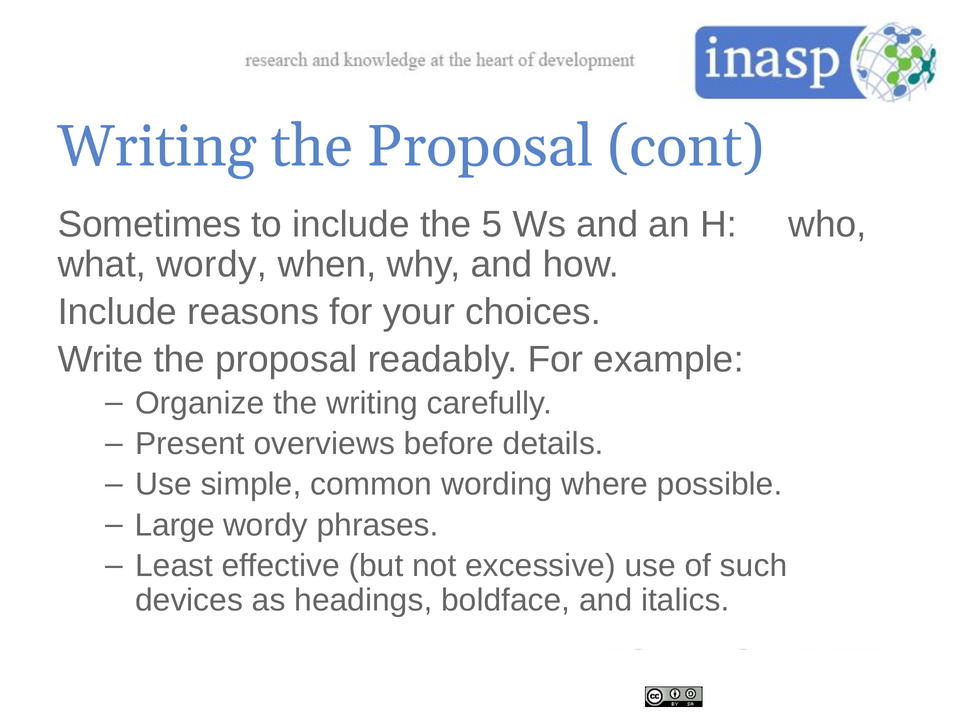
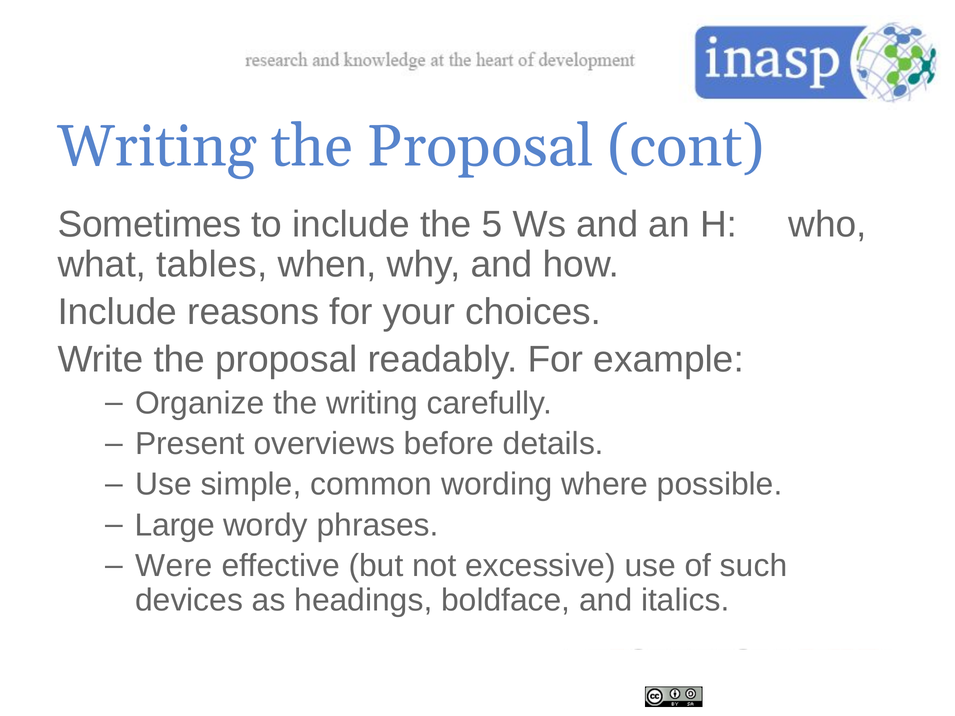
what wordy: wordy -> tables
Least: Least -> Were
